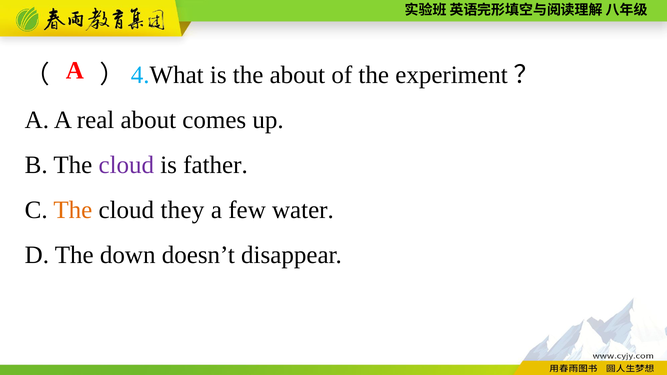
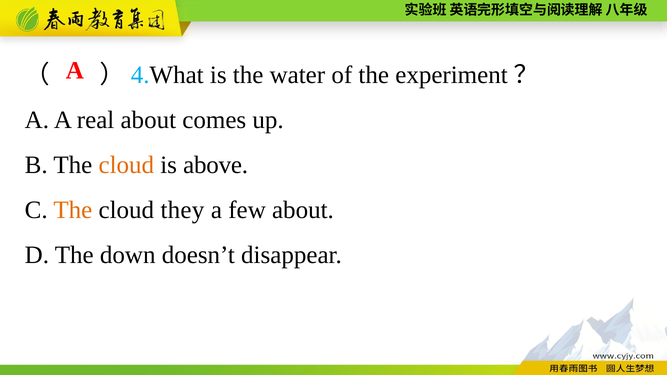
the about: about -> water
cloud at (126, 165) colour: purple -> orange
father: father -> above
few water: water -> about
